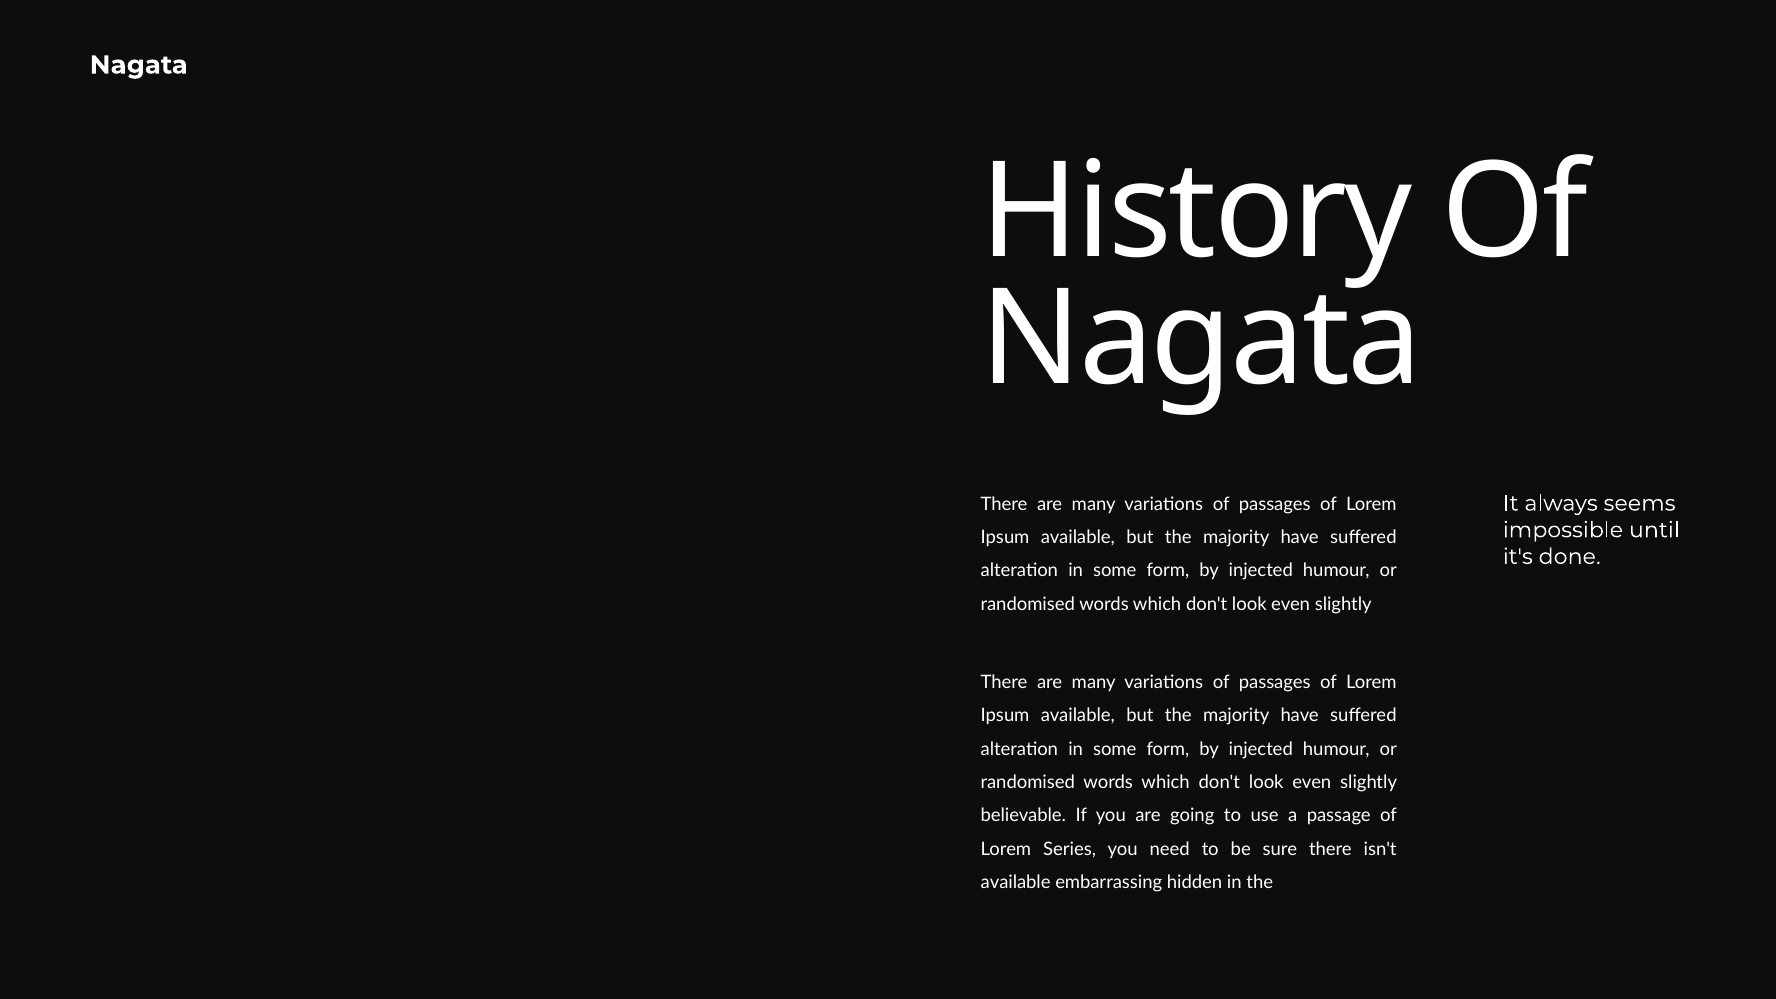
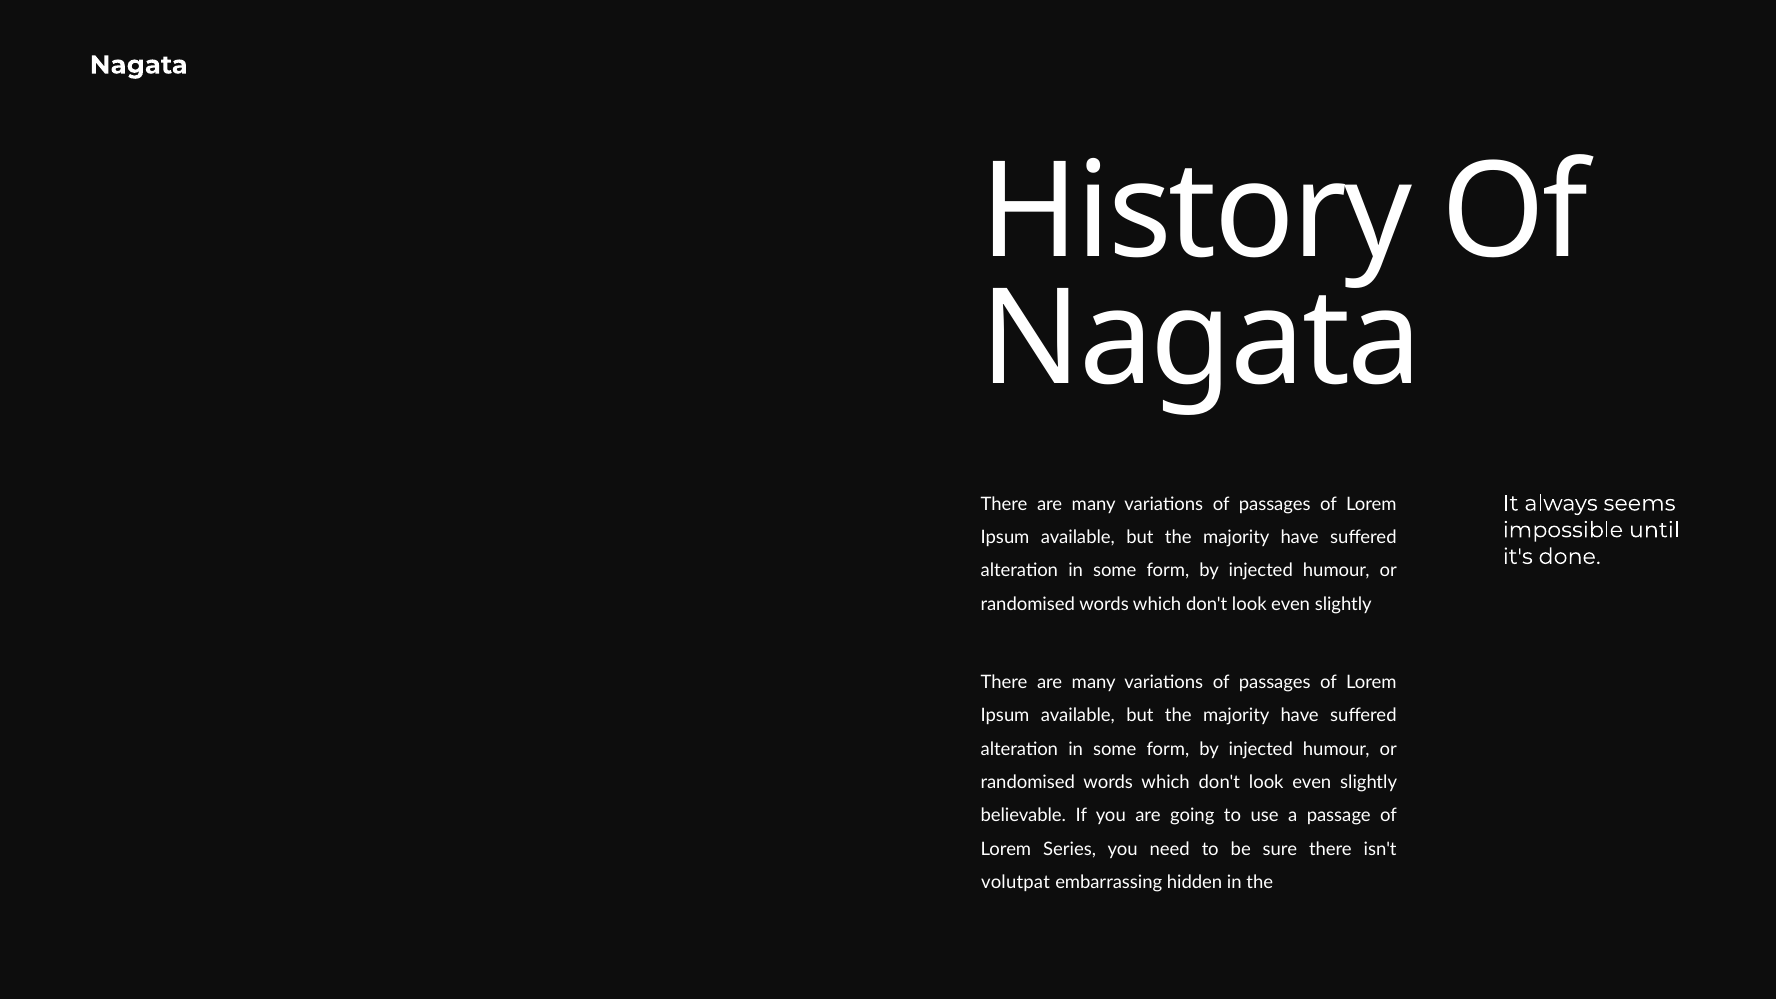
available at (1016, 882): available -> volutpat
